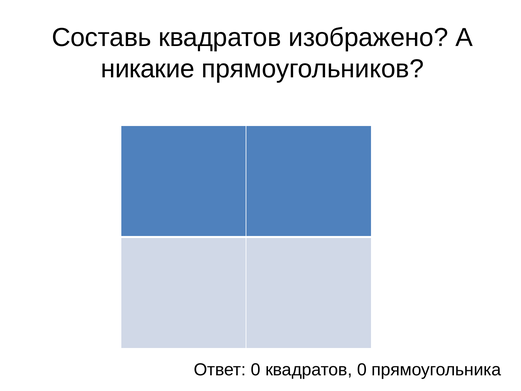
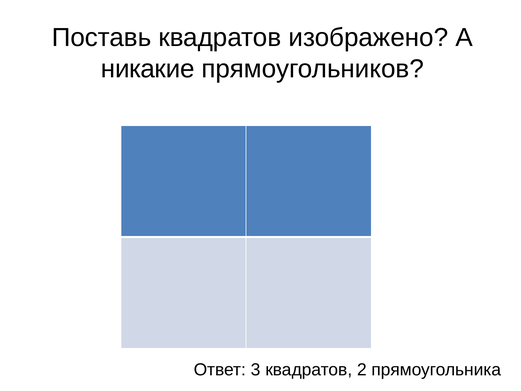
Составь: Составь -> Поставь
Ответ 0: 0 -> 3
квадратов 0: 0 -> 2
